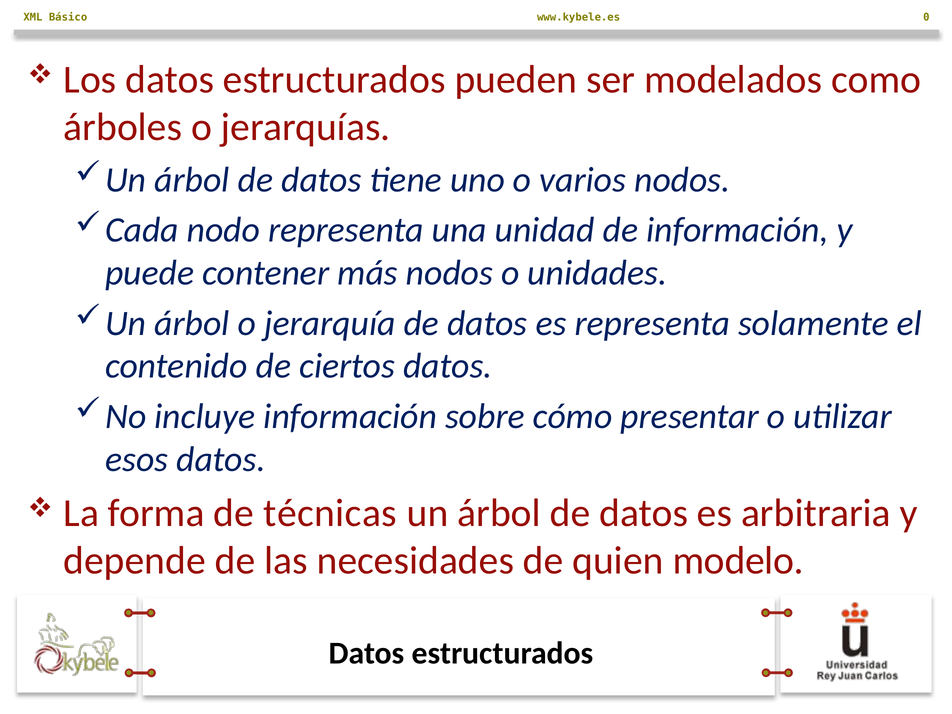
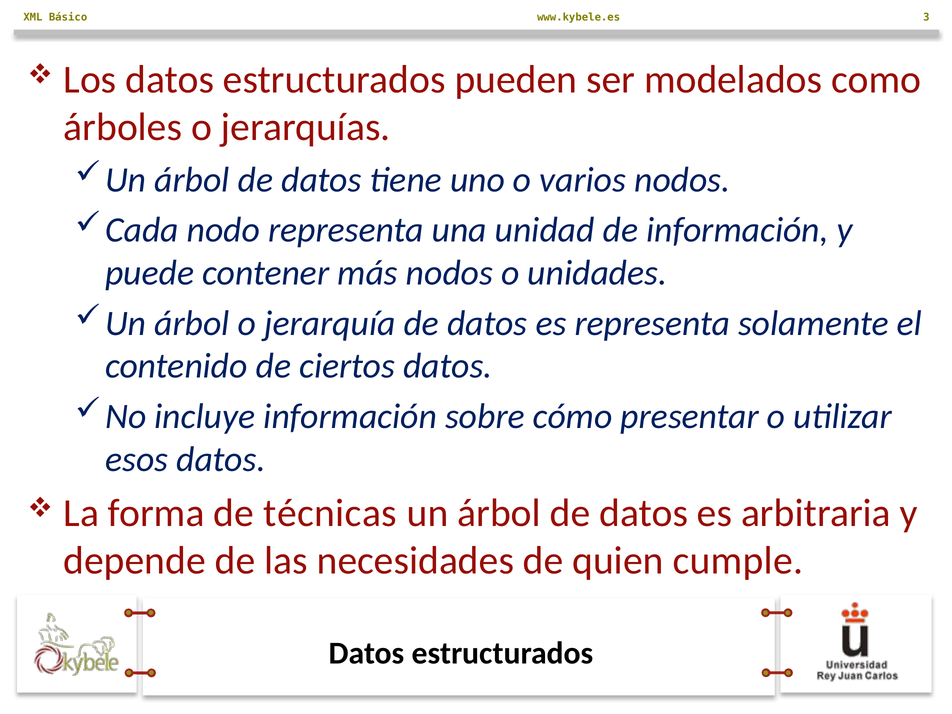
0: 0 -> 3
modelo: modelo -> cumple
